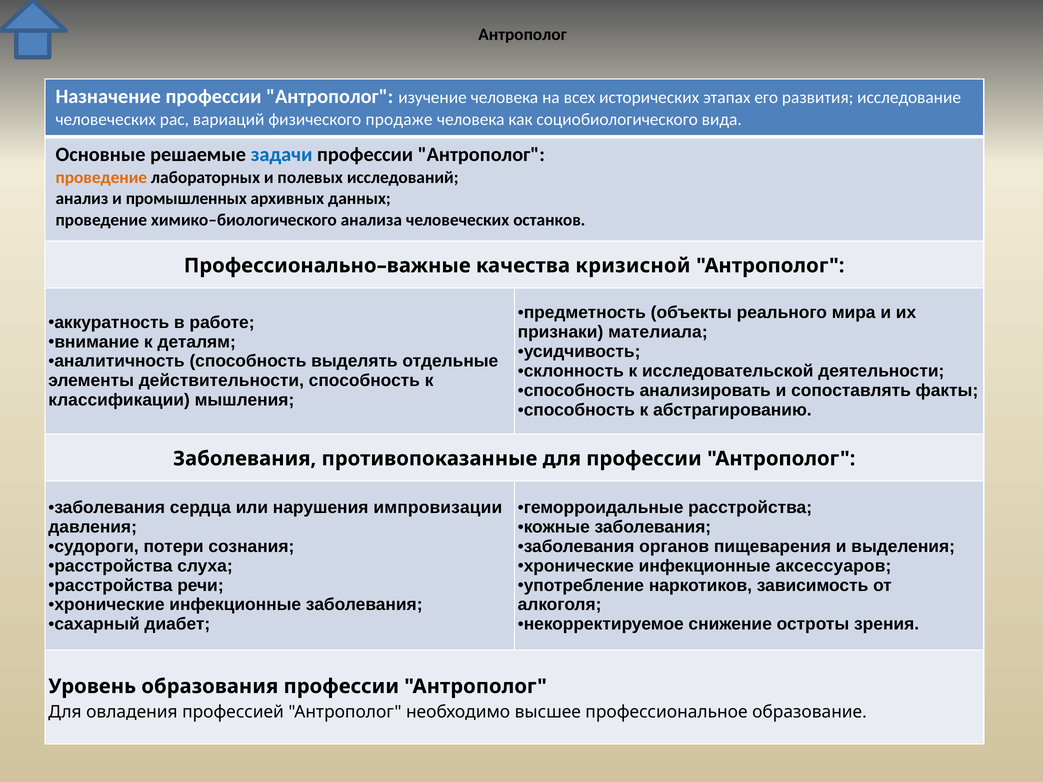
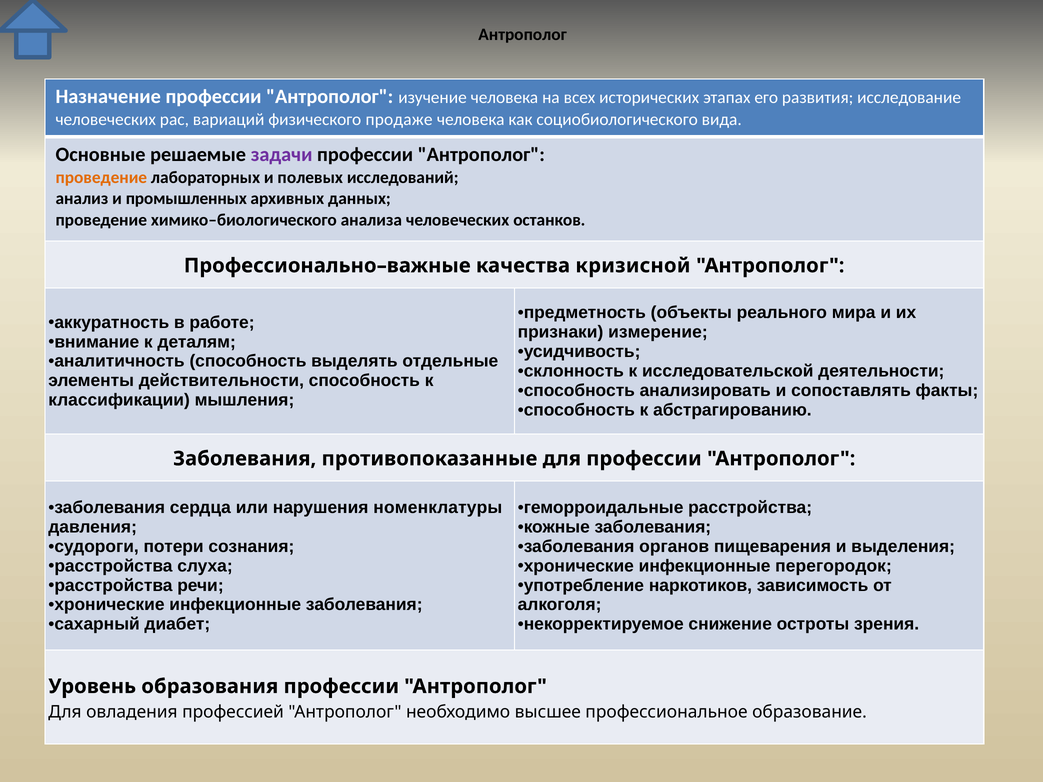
задачи colour: blue -> purple
мателиала: мателиала -> измерение
импровизации: импровизации -> номенклатуры
аксессуаров: аксессуаров -> перегородок
